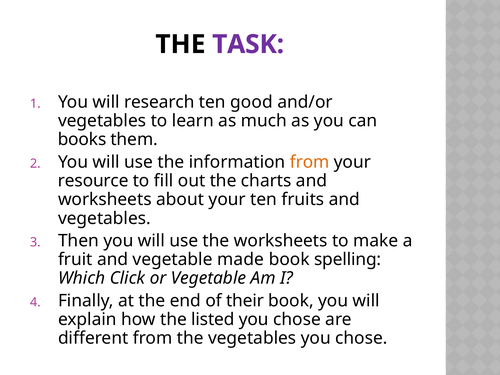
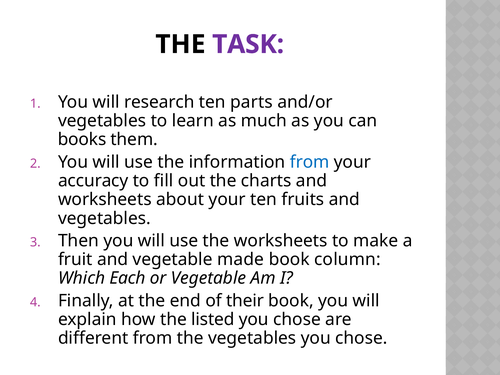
good: good -> parts
from at (310, 162) colour: orange -> blue
resource: resource -> accuracy
spelling: spelling -> column
Click: Click -> Each
